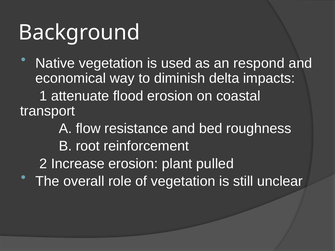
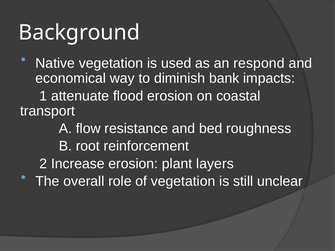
delta: delta -> bank
pulled: pulled -> layers
